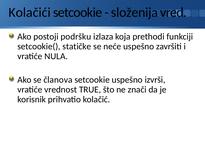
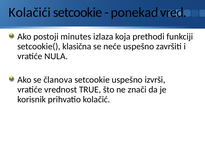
složenija: složenija -> ponekad
podršku: podršku -> minutes
statičke: statičke -> klasična
